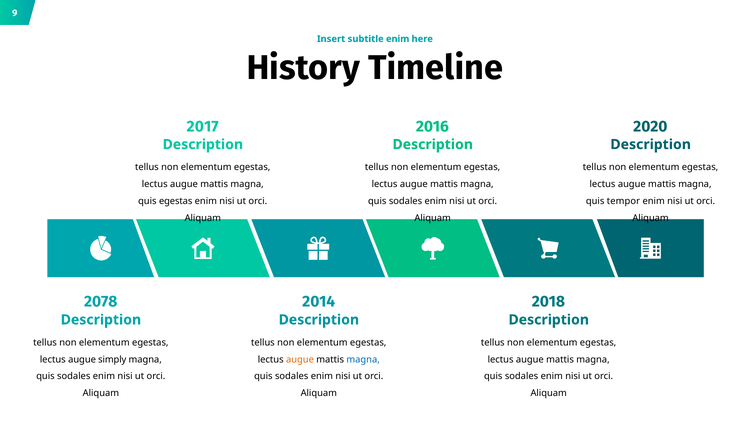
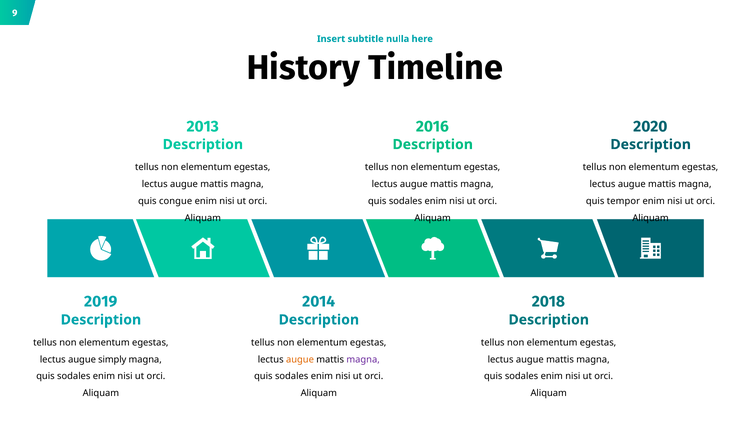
subtitle enim: enim -> nulla
2017: 2017 -> 2013
quis egestas: egestas -> congue
2078: 2078 -> 2019
magna at (363, 359) colour: blue -> purple
